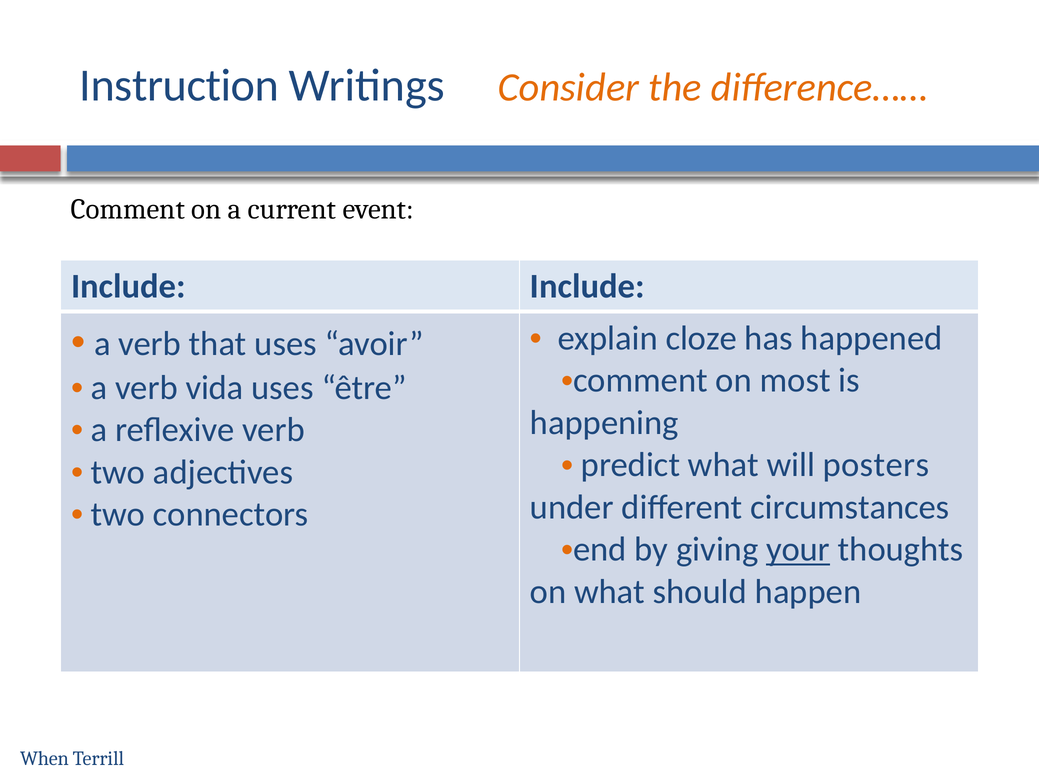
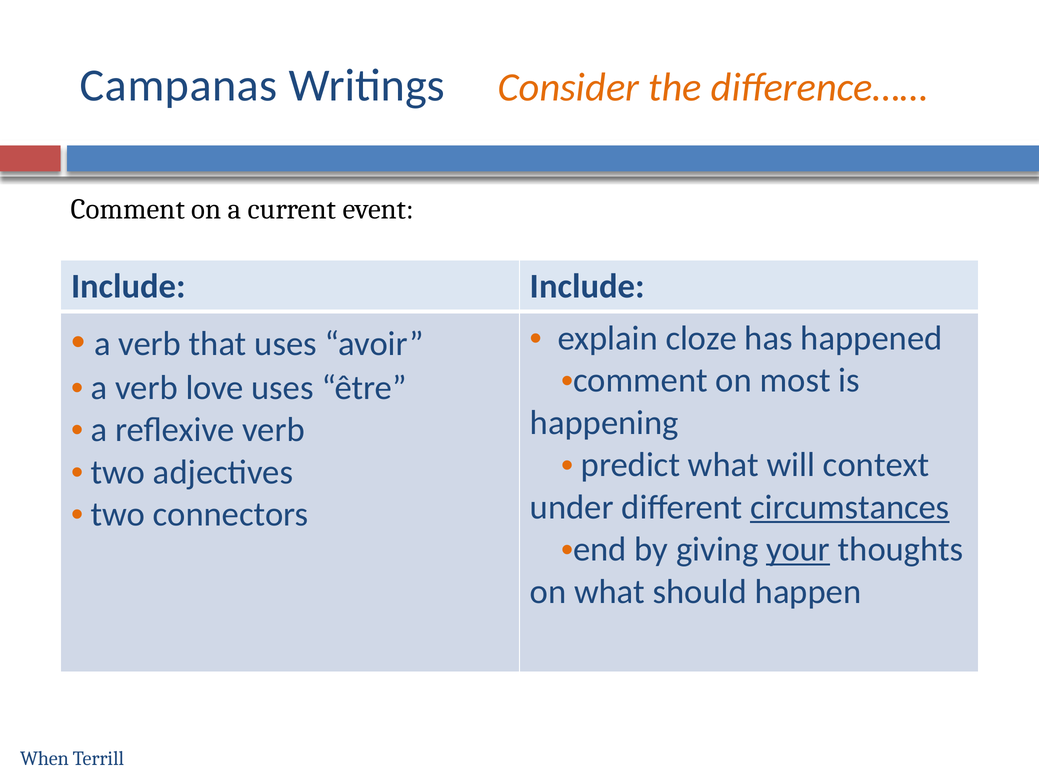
Instruction: Instruction -> Campanas
vida: vida -> love
posters: posters -> context
circumstances underline: none -> present
